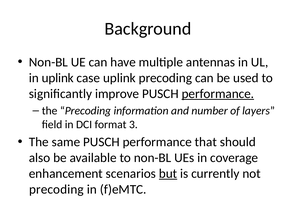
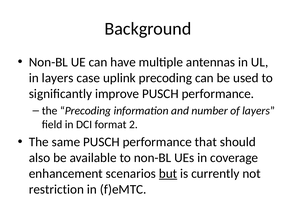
in uplink: uplink -> layers
performance at (218, 94) underline: present -> none
3: 3 -> 2
precoding at (56, 189): precoding -> restriction
